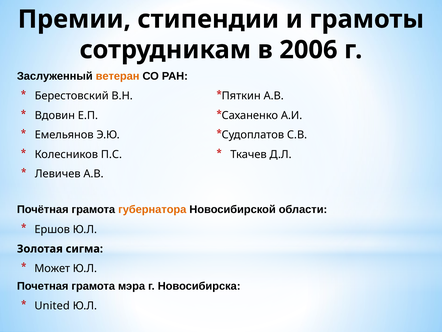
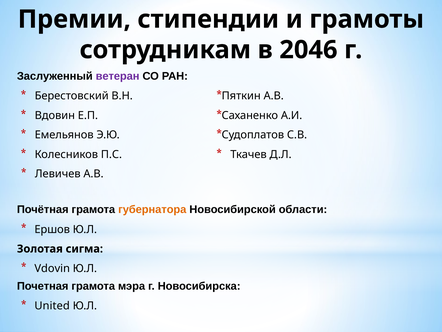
2006: 2006 -> 2046
ветеран colour: orange -> purple
Может: Может -> Vdovin
